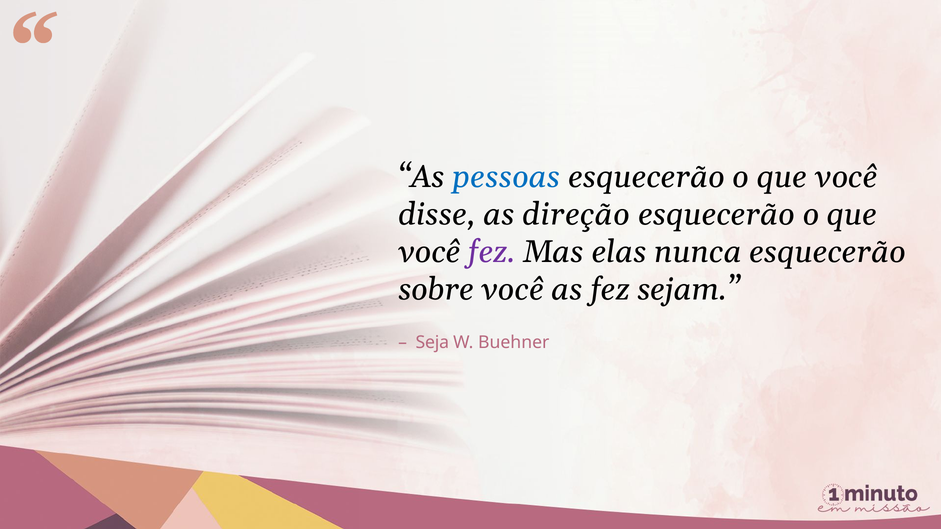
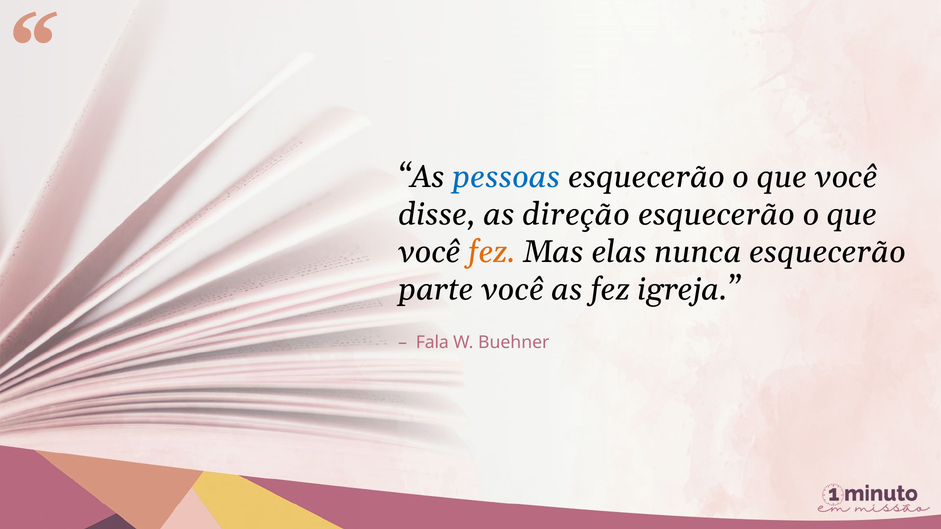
fez at (492, 252) colour: purple -> orange
sobre: sobre -> parte
sejam: sejam -> igreja
Seja: Seja -> Fala
